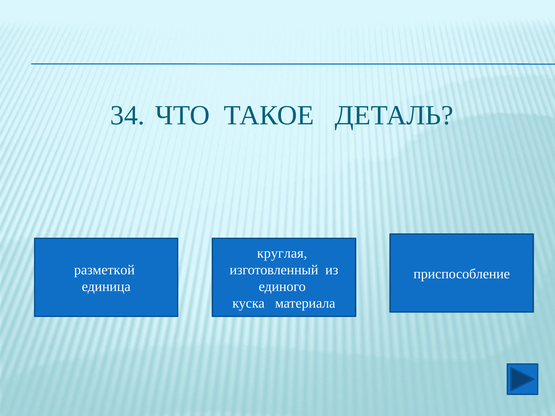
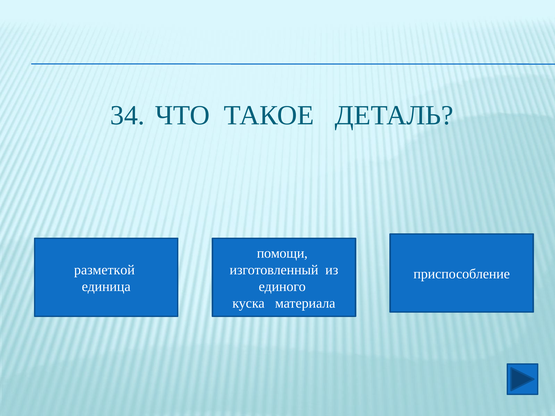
круглая: круглая -> помощи
